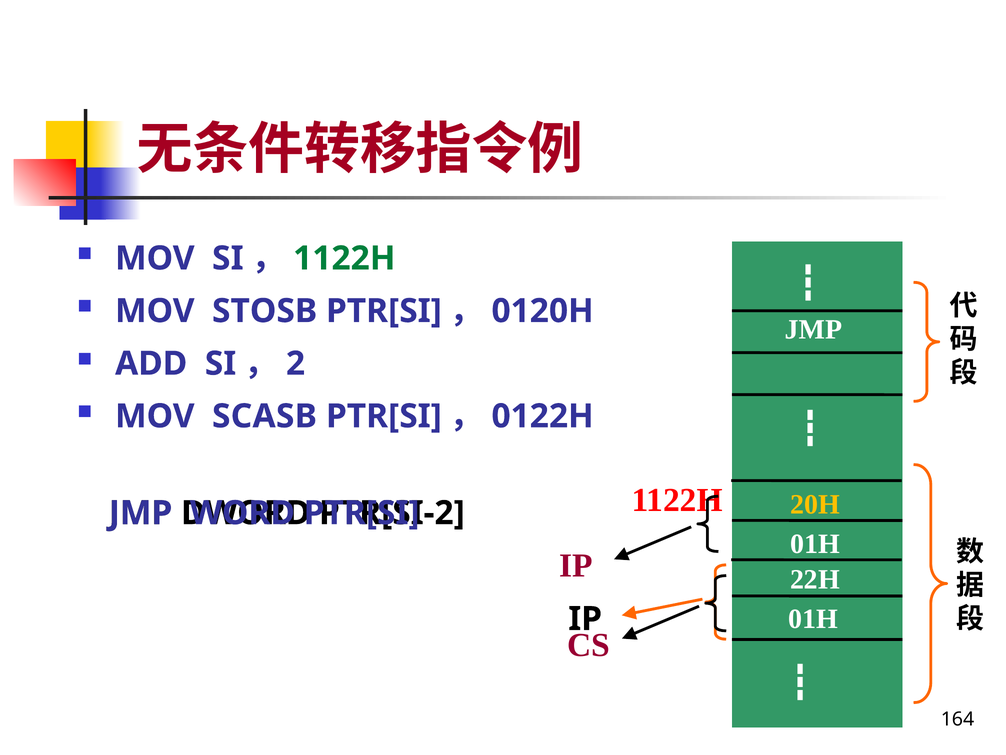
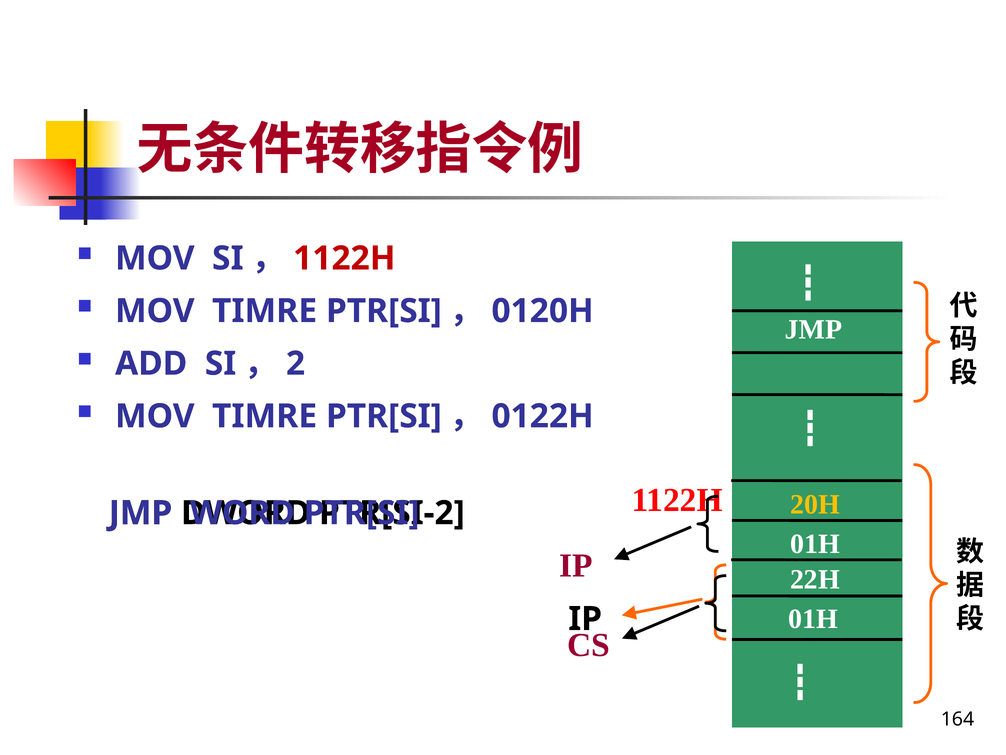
1122H at (344, 258) colour: green -> red
STOSB at (265, 311): STOSB -> TIMRE
SCASB at (264, 416): SCASB -> TIMRE
